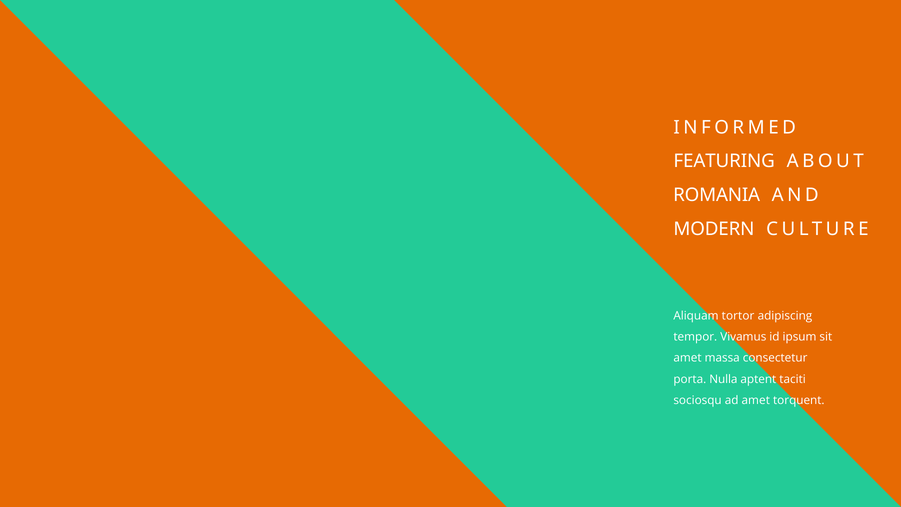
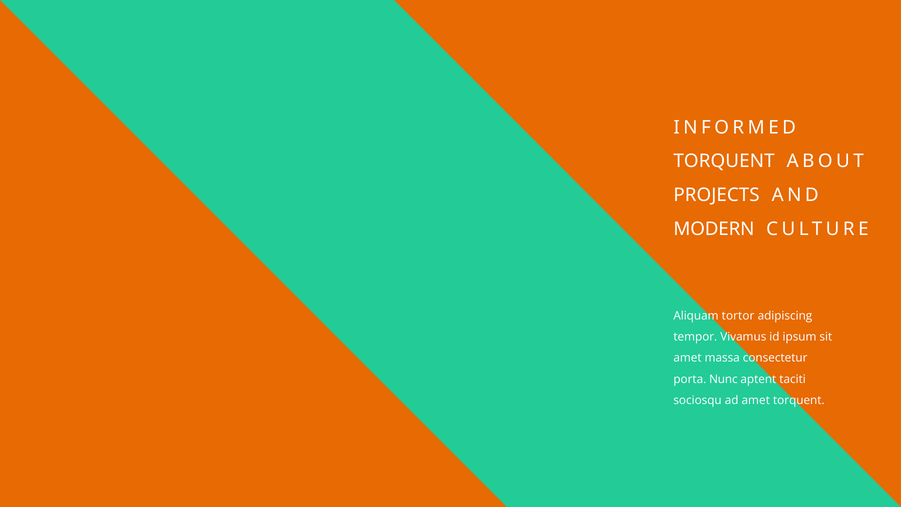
FEATURING at (724, 161): FEATURING -> TORQUENT
ROMANIA: ROMANIA -> PROJECTS
Nulla: Nulla -> Nunc
